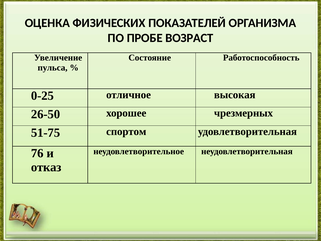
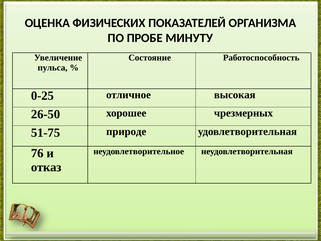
ВОЗРАСТ: ВОЗРАСТ -> МИНУТУ
спортом: спортом -> природе
